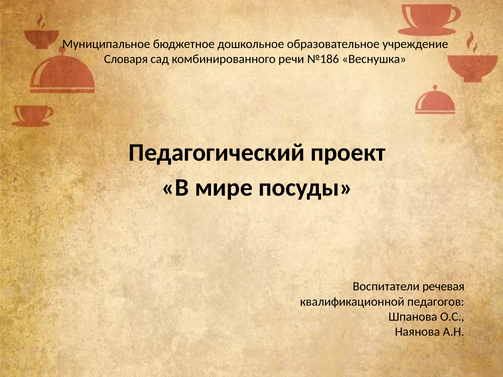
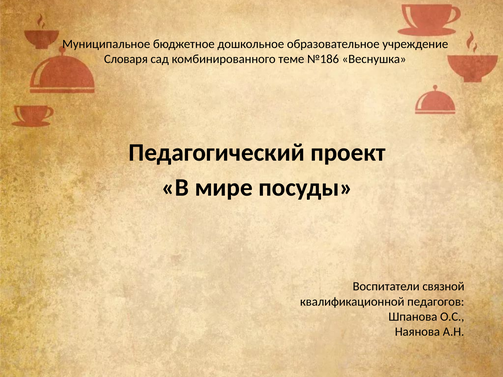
речи: речи -> теме
речевая: речевая -> связной
